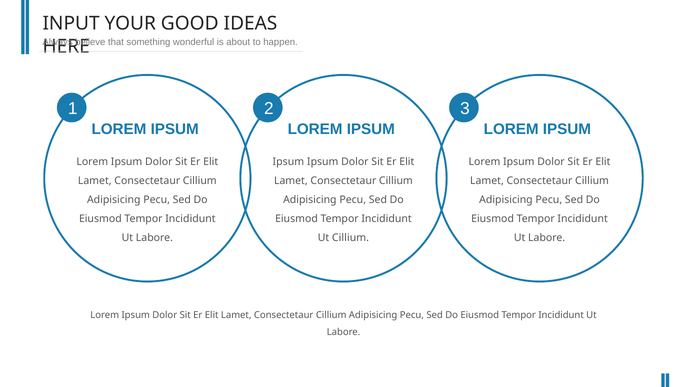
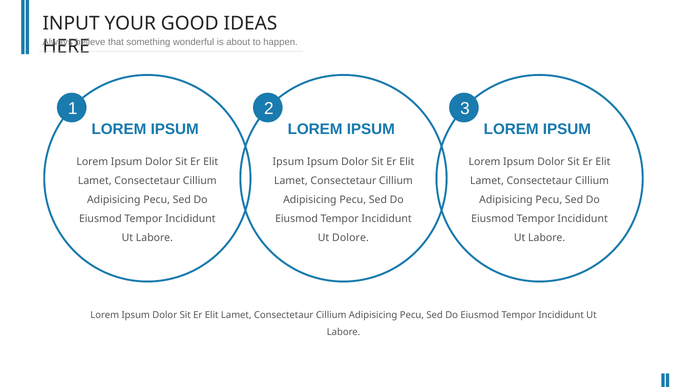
Ut Cillium: Cillium -> Dolore
